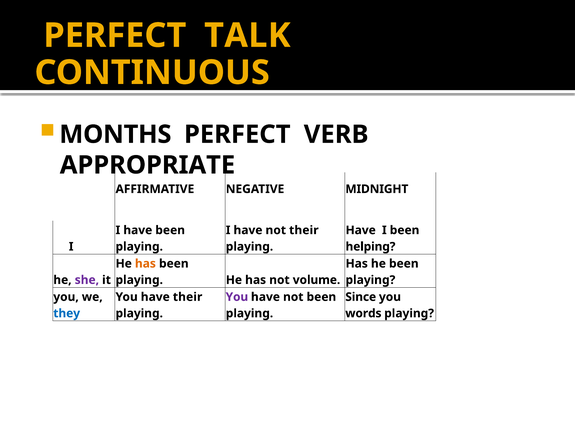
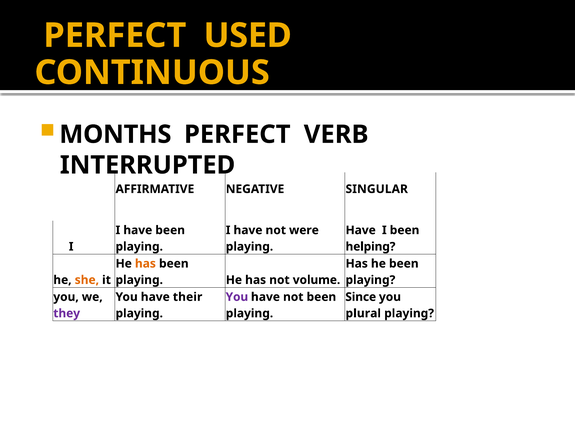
TALK: TALK -> USED
APPROPRIATE: APPROPRIATE -> INTERRUPTED
MIDNIGHT: MIDNIGHT -> SINGULAR
not their: their -> were
she colour: purple -> orange
they colour: blue -> purple
words: words -> plural
